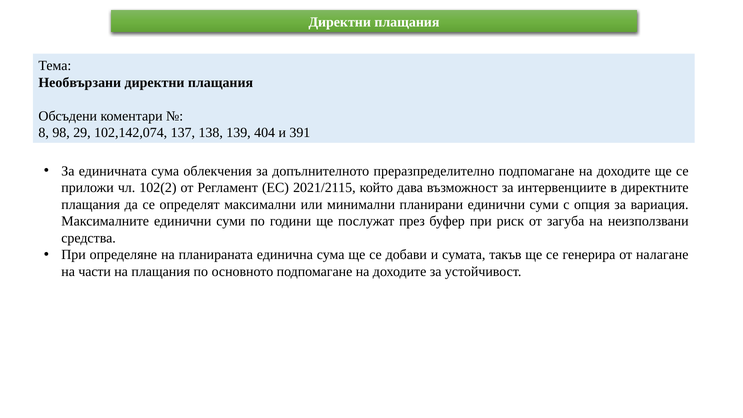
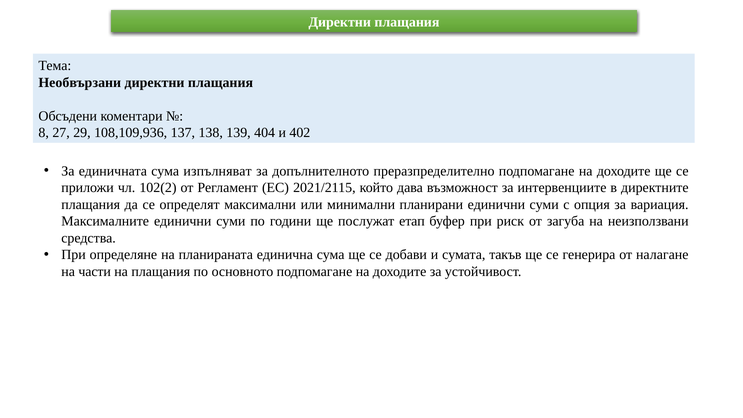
98: 98 -> 27
102,142,074: 102,142,074 -> 108,109,936
391: 391 -> 402
облекчения: облекчения -> изпълняват
през: през -> етап
